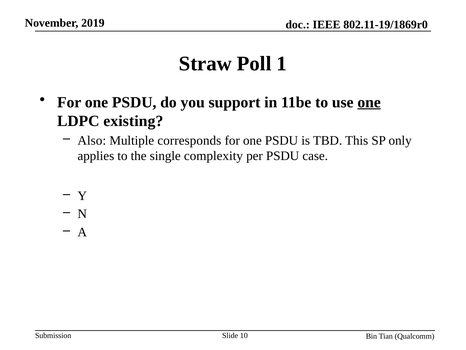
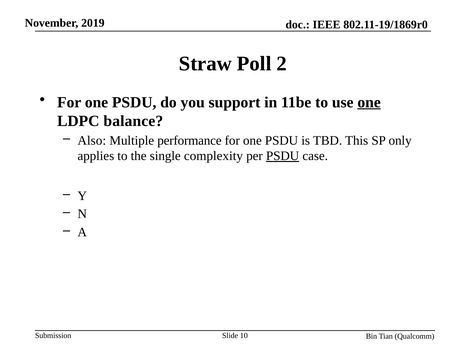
1: 1 -> 2
existing: existing -> balance
corresponds: corresponds -> performance
PSDU at (283, 156) underline: none -> present
